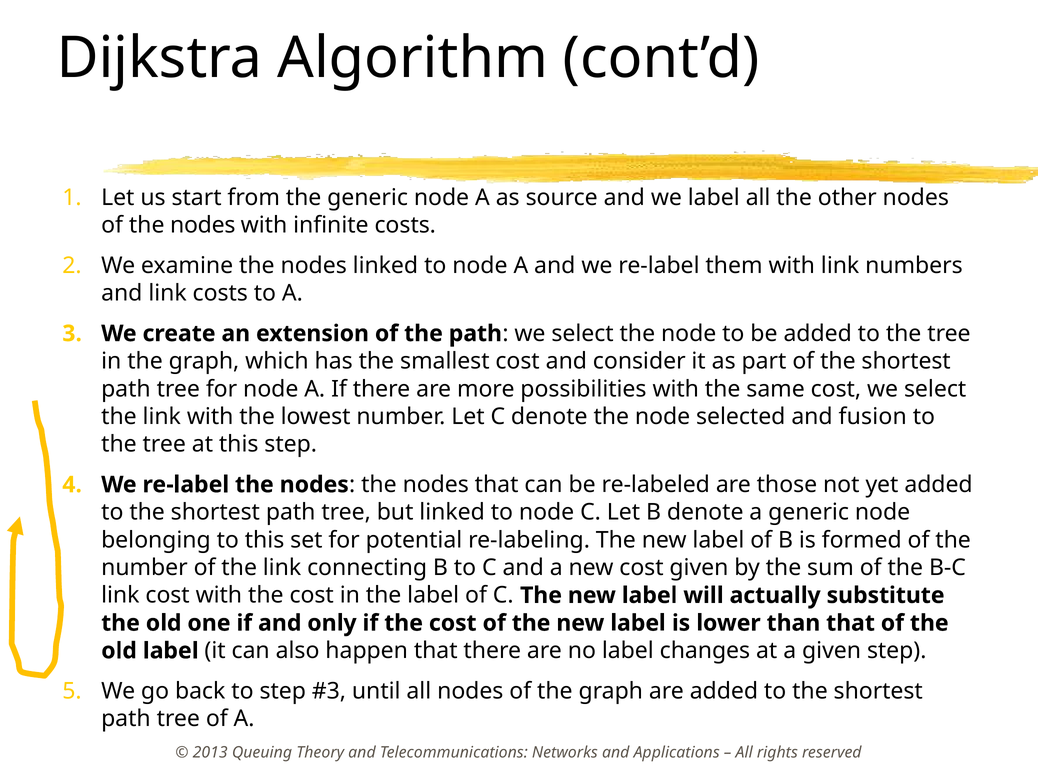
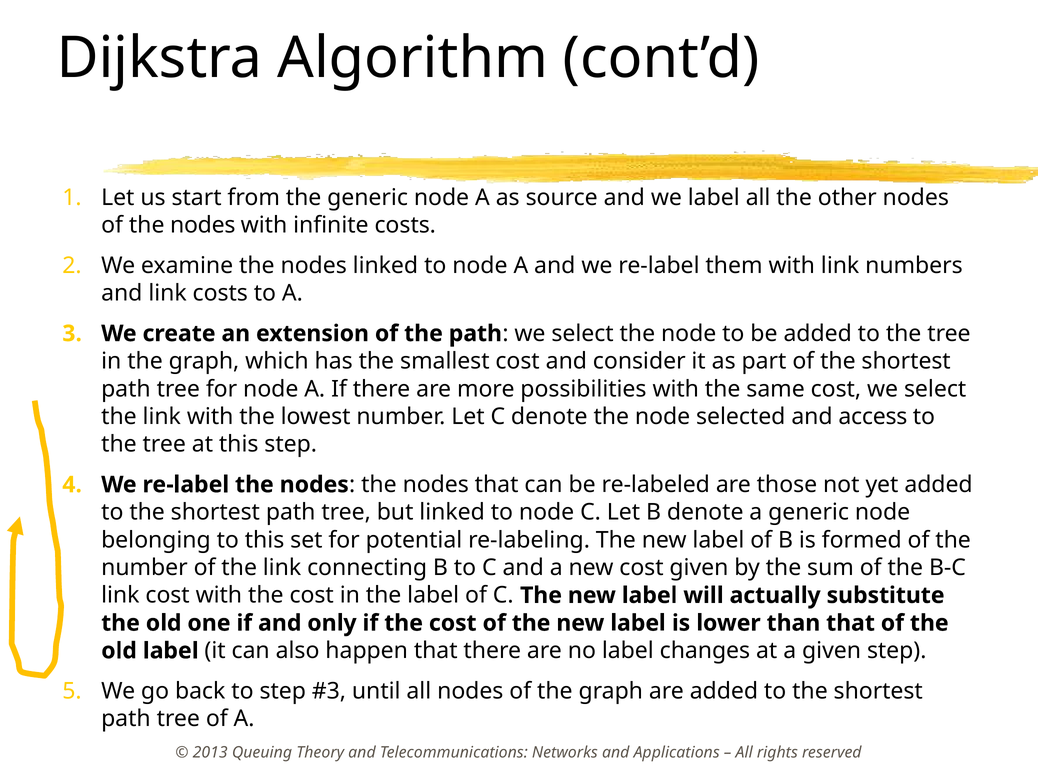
fusion: fusion -> access
